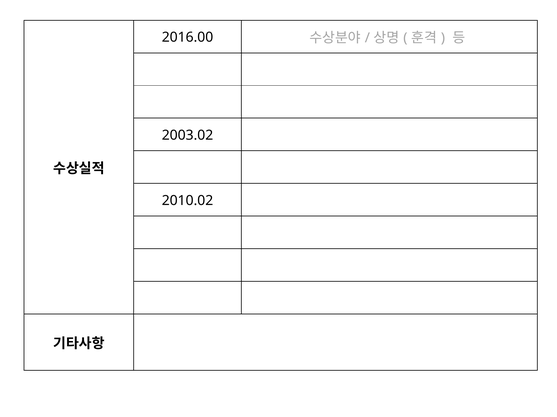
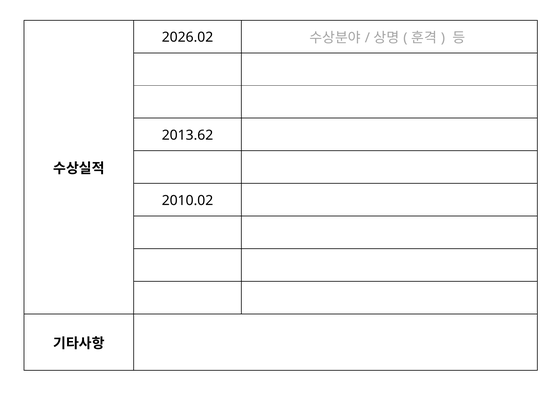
2016.00: 2016.00 -> 2026.02
2003.02: 2003.02 -> 2013.62
